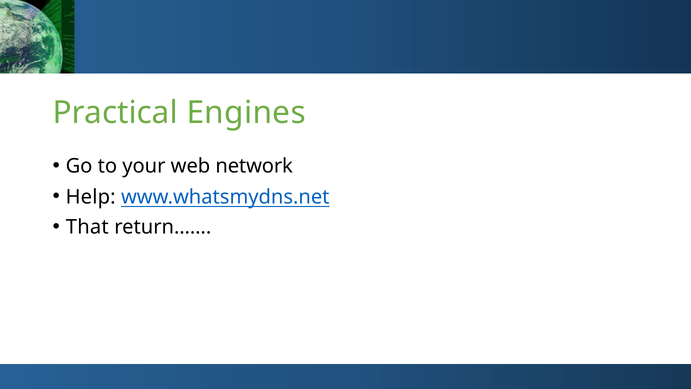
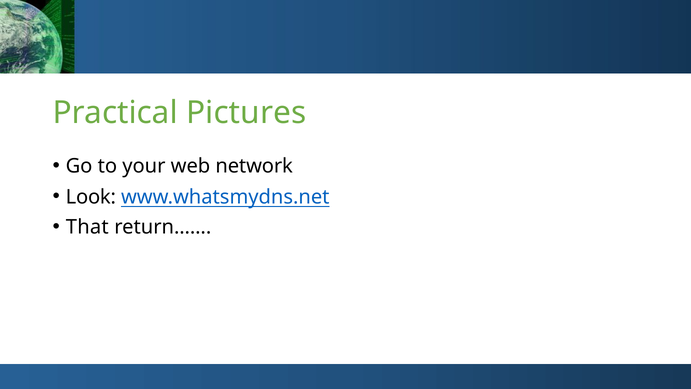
Engines: Engines -> Pictures
Help: Help -> Look
